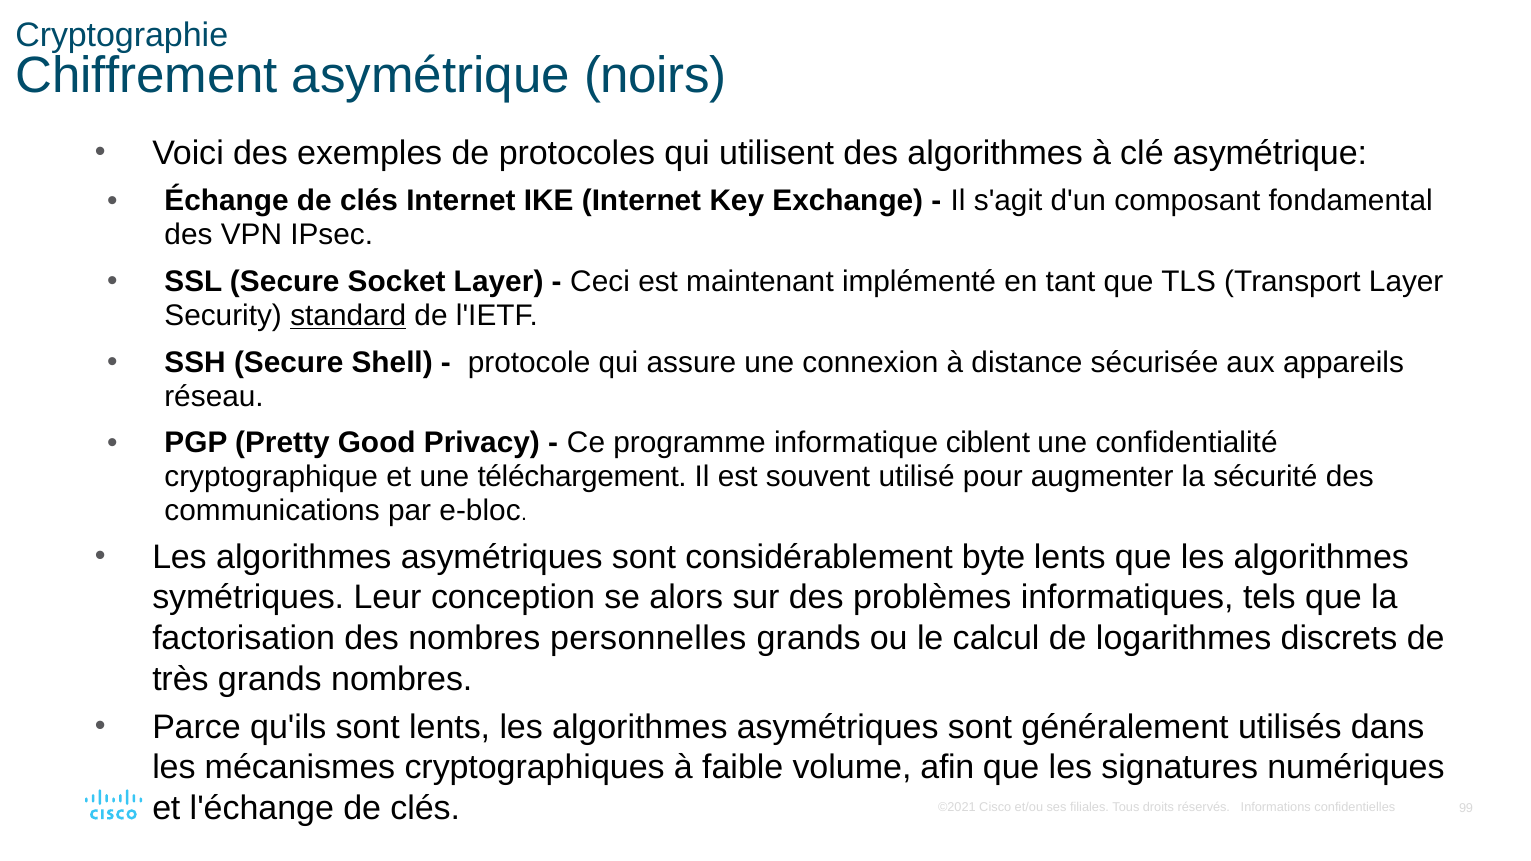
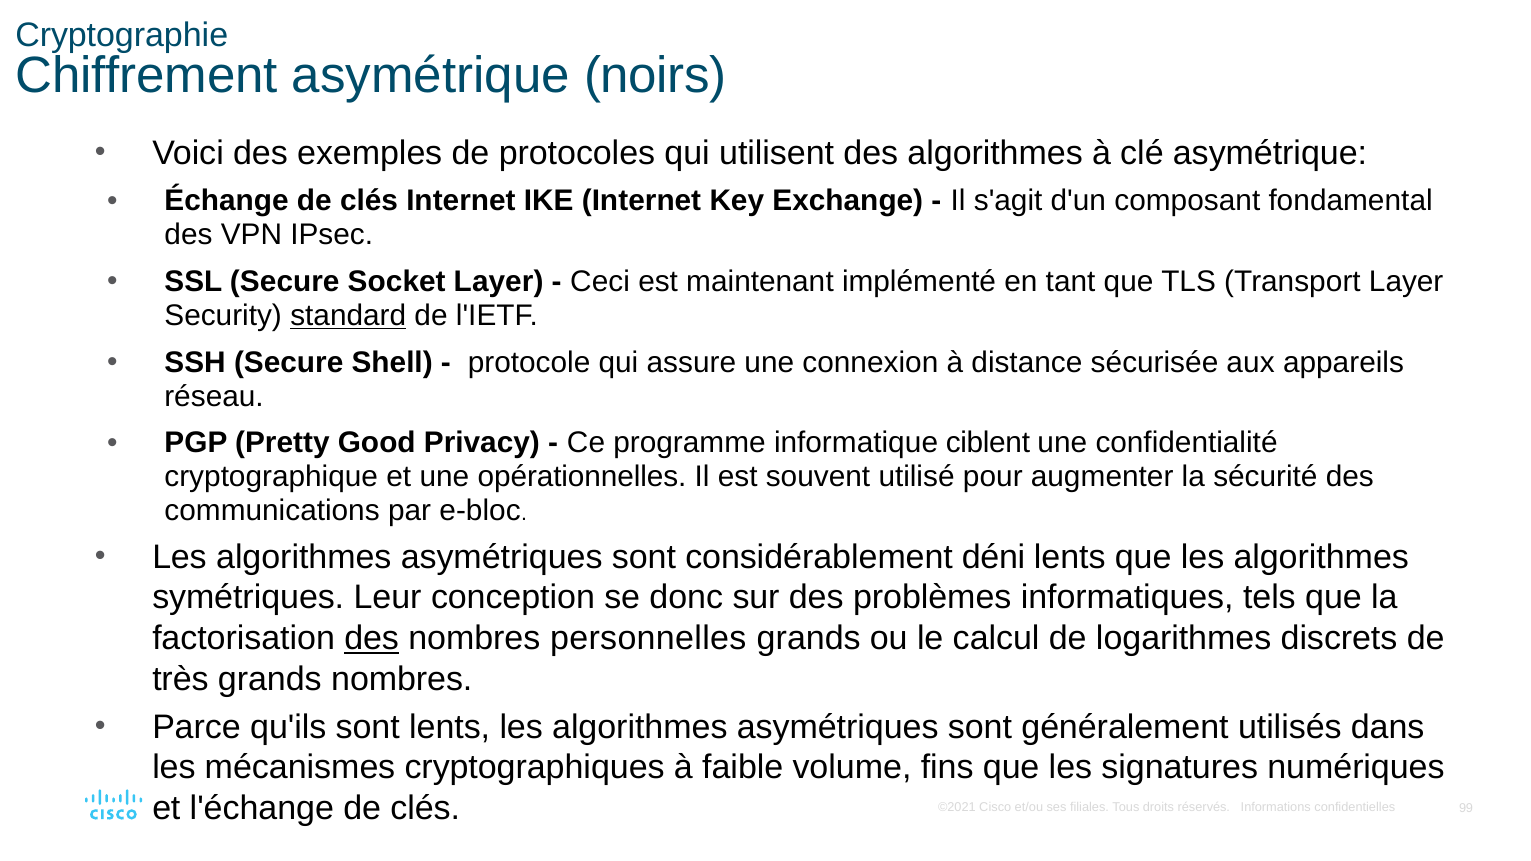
téléchargement: téléchargement -> opérationnelles
byte: byte -> déni
alors: alors -> donc
des at (372, 639) underline: none -> present
afin: afin -> fins
